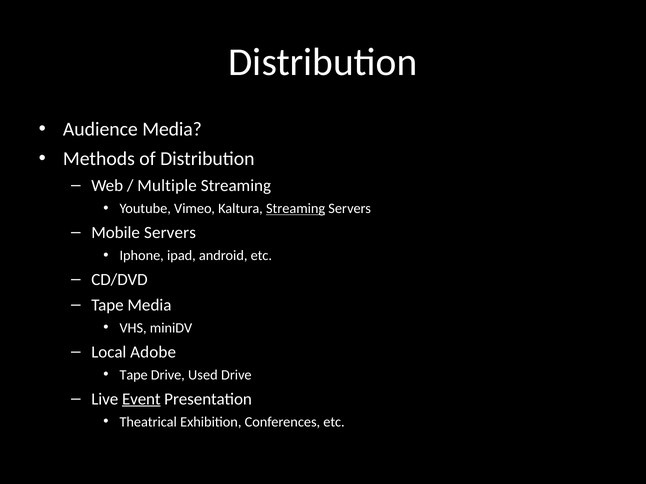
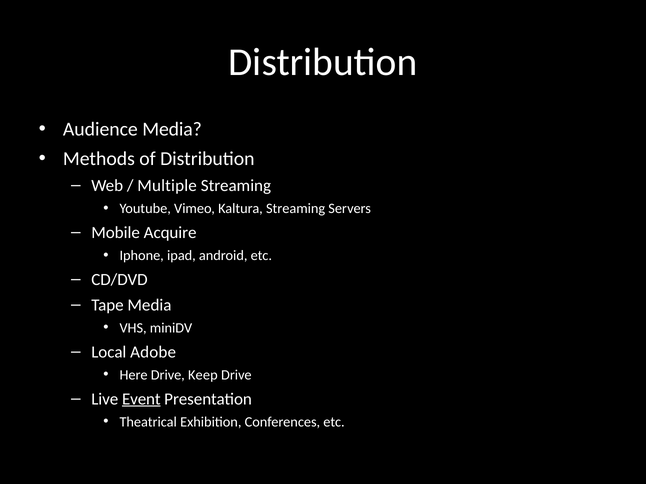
Streaming at (296, 209) underline: present -> none
Mobile Servers: Servers -> Acquire
Tape at (134, 375): Tape -> Here
Used: Used -> Keep
